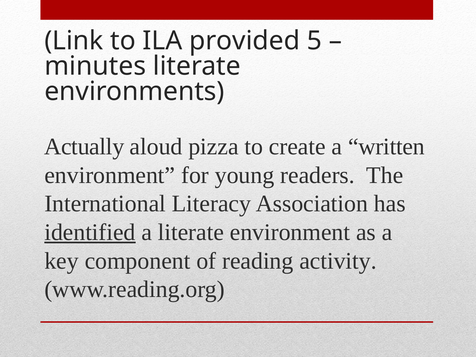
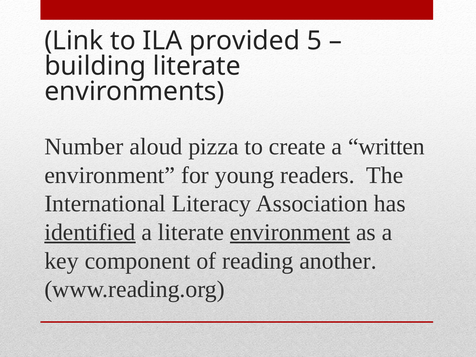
minutes: minutes -> building
Actually: Actually -> Number
environment at (290, 232) underline: none -> present
activity: activity -> another
